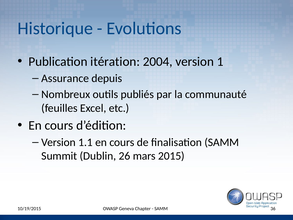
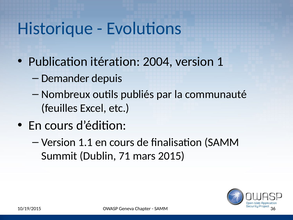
Assurance: Assurance -> Demander
26: 26 -> 71
